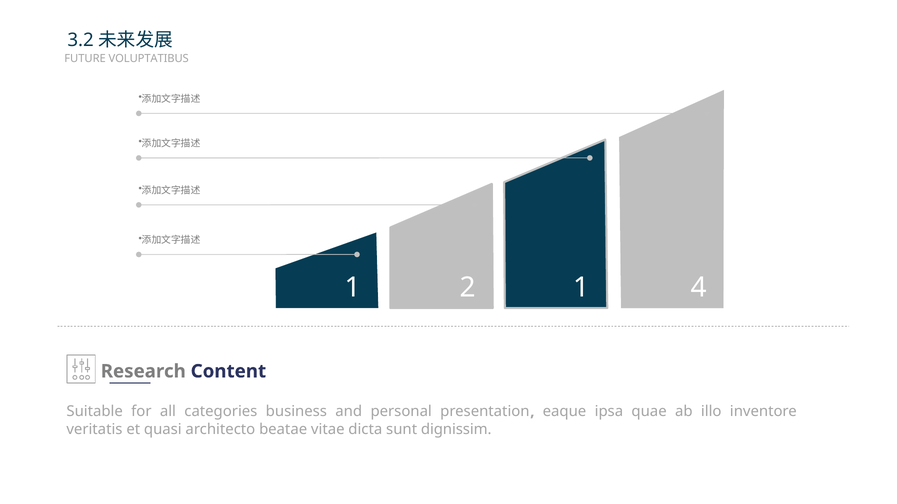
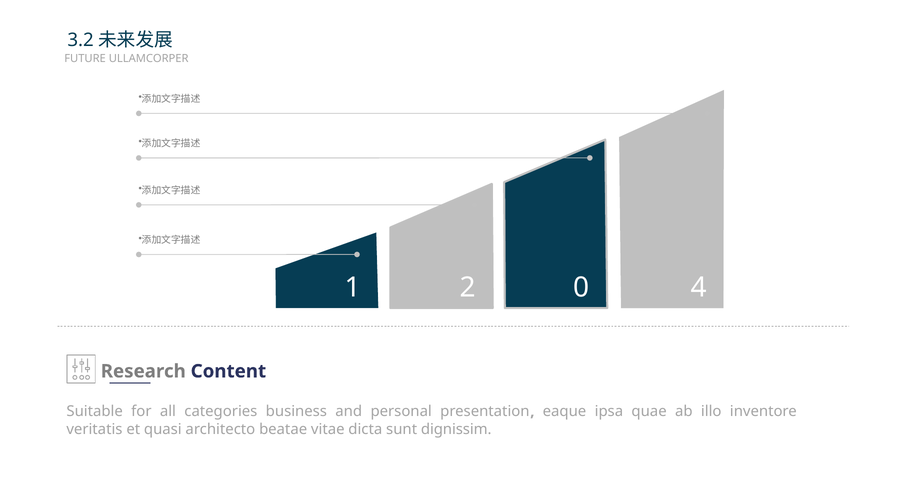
VOLUPTATIBUS: VOLUPTATIBUS -> ULLAMCORPER
2 1: 1 -> 0
